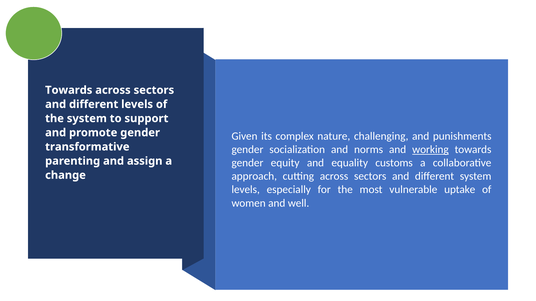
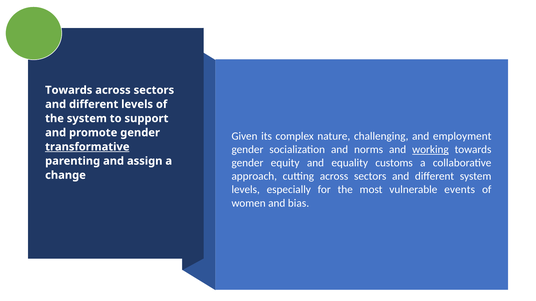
punishments: punishments -> employment
transformative underline: none -> present
uptake: uptake -> events
well: well -> bias
